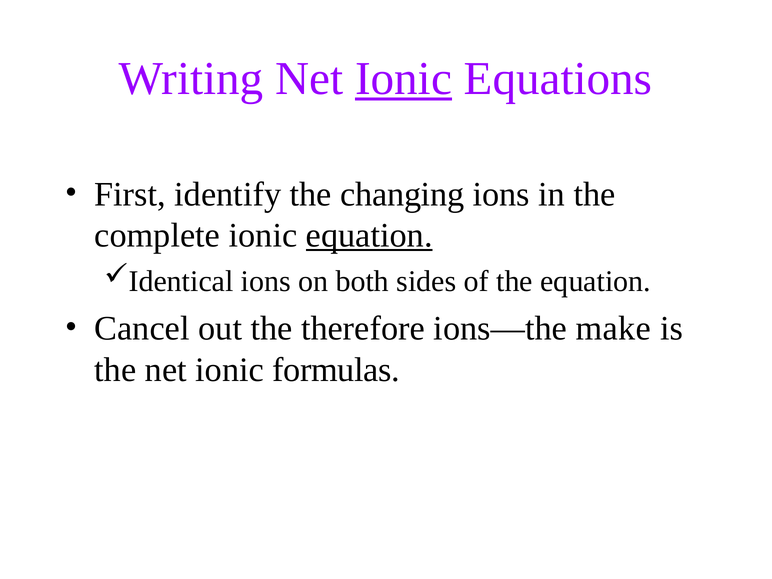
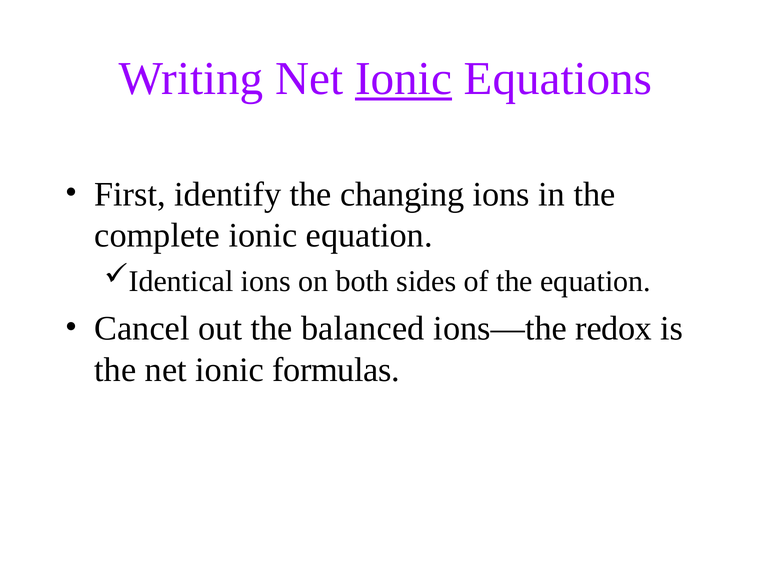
equation at (369, 235) underline: present -> none
therefore: therefore -> balanced
make: make -> redox
